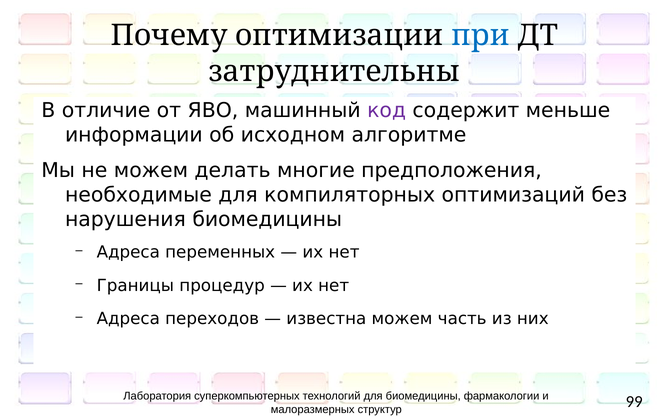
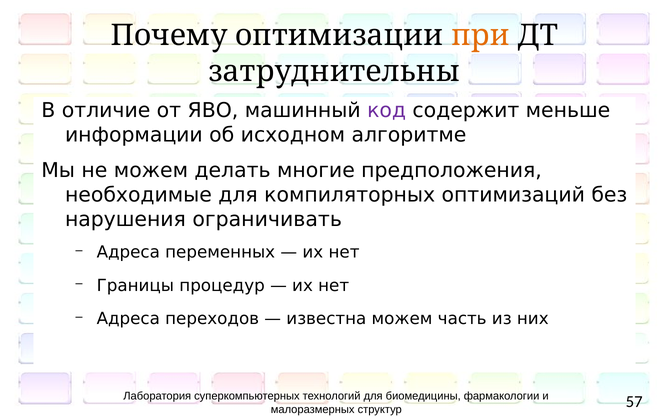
при colour: blue -> orange
нарушения биомедицины: биомедицины -> ограничивать
99: 99 -> 57
